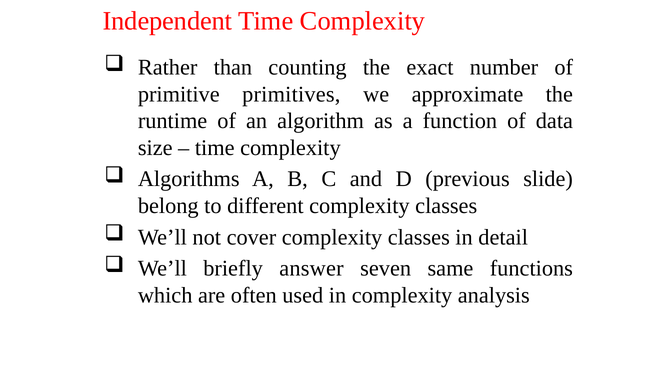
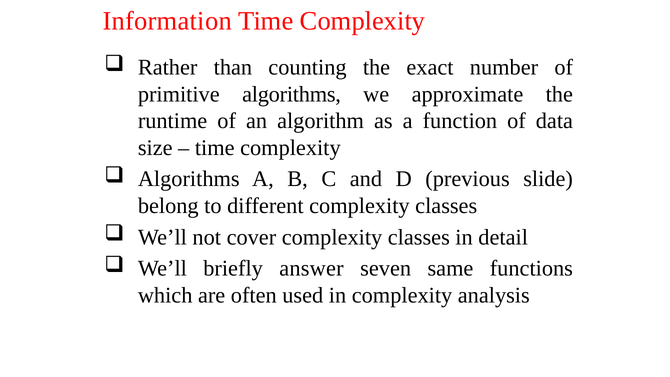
Independent: Independent -> Information
primitive primitives: primitives -> algorithms
